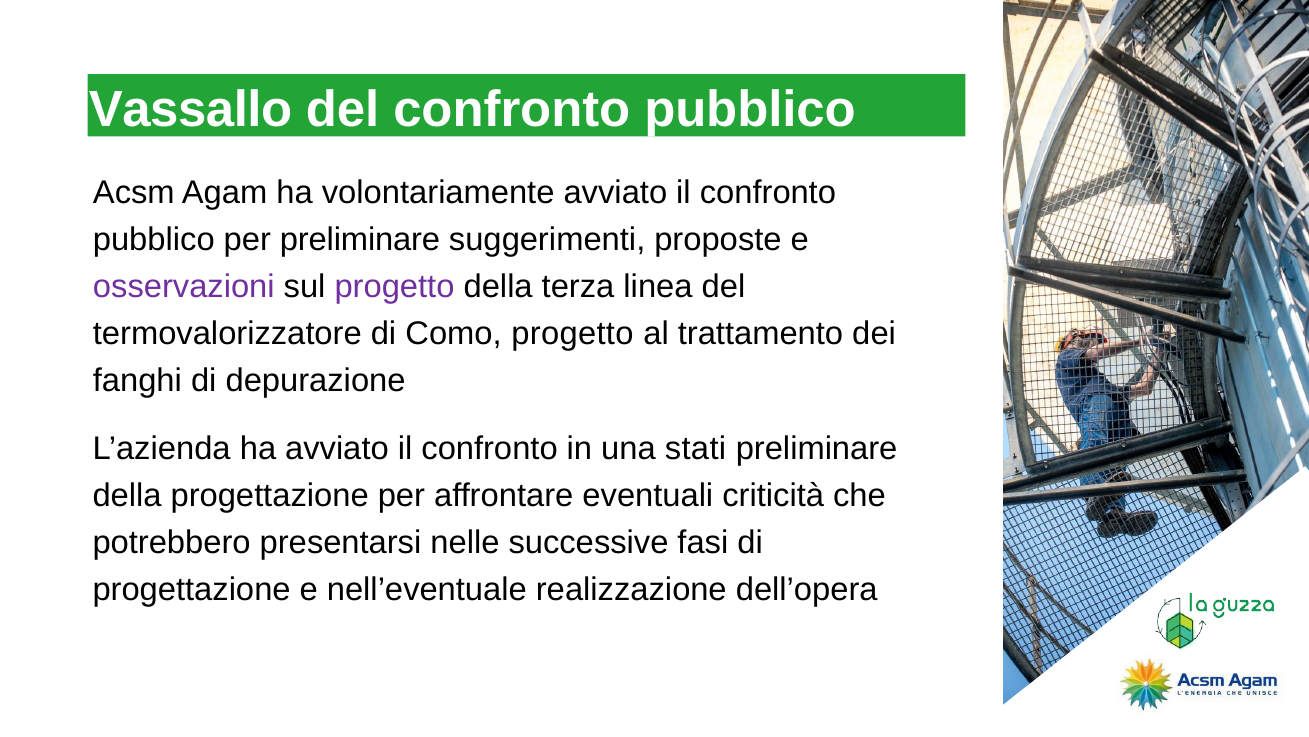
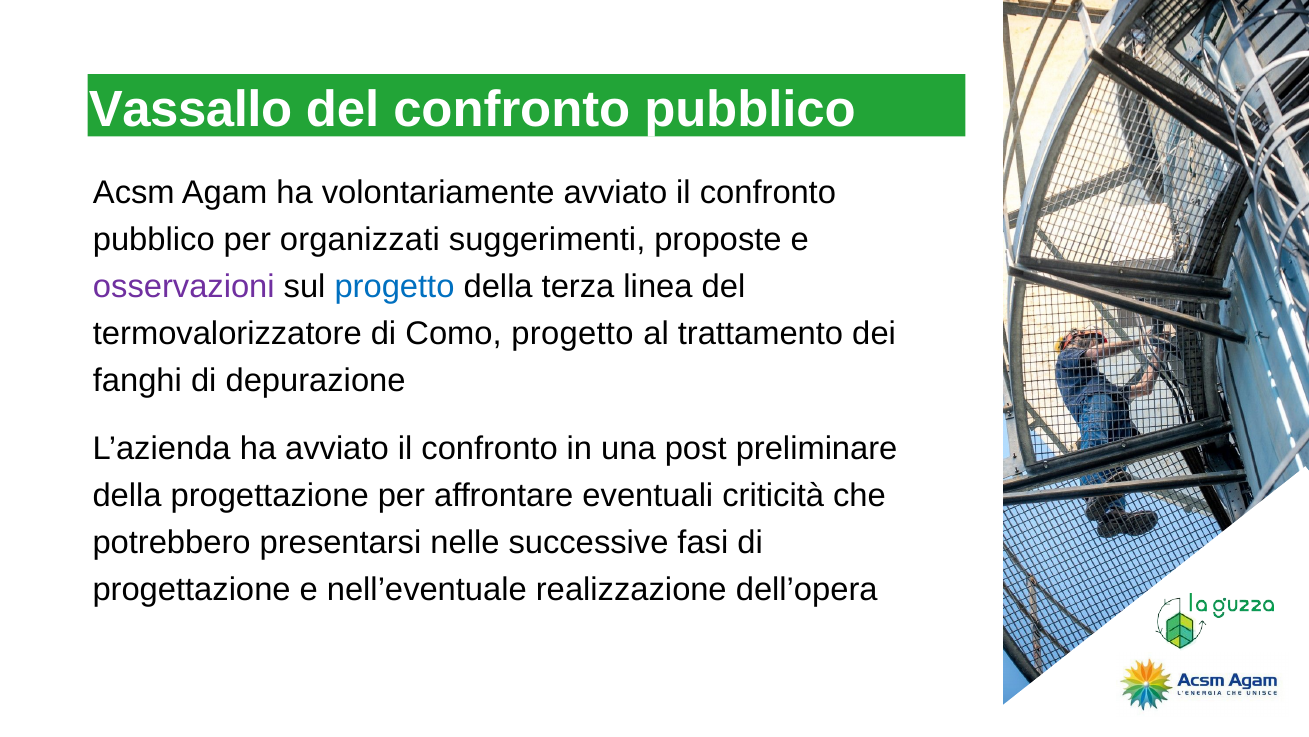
per preliminare: preliminare -> organizzati
progetto at (395, 287) colour: purple -> blue
stati: stati -> post
